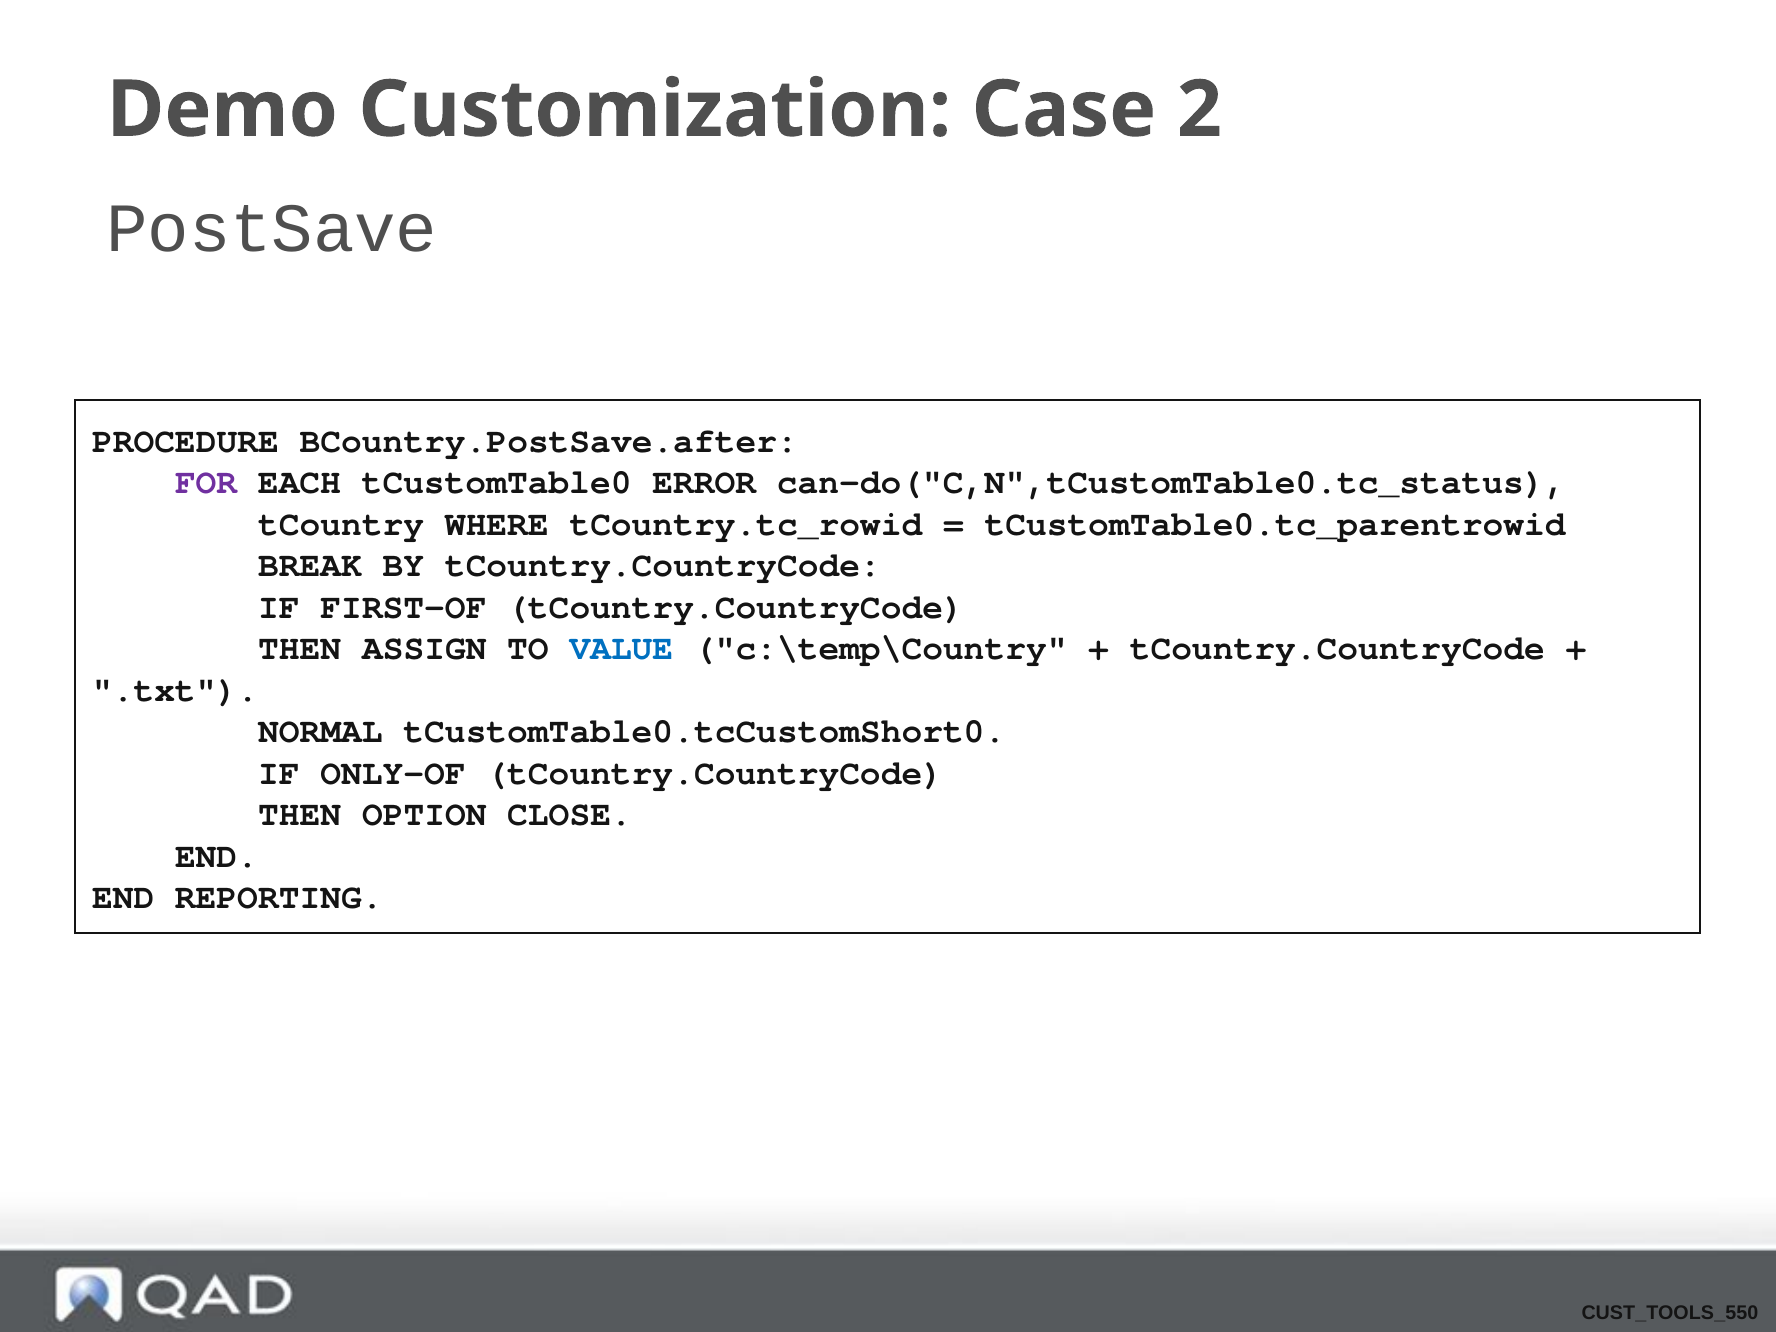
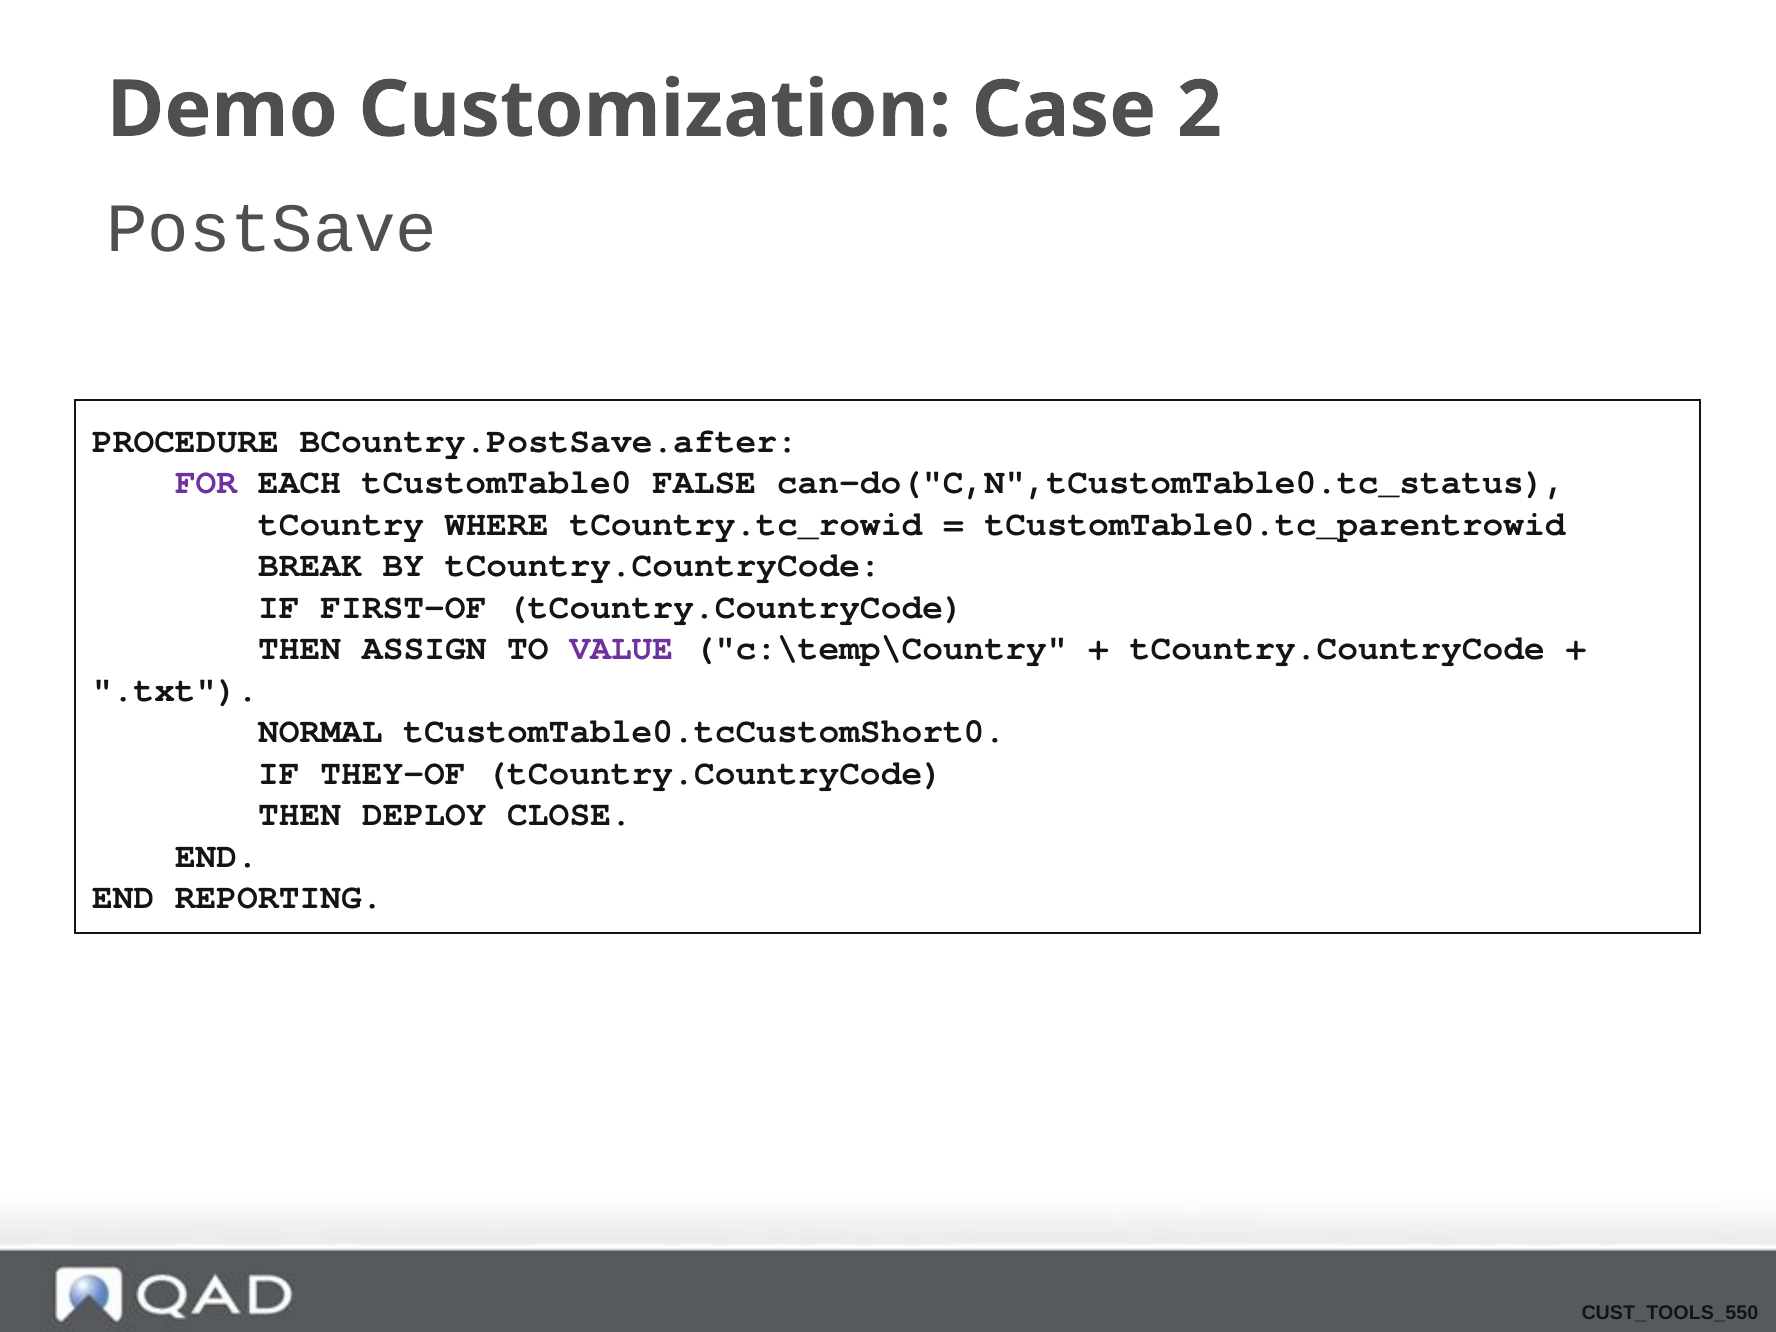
ERROR: ERROR -> FALSE
VALUE at (621, 648) colour: blue -> purple
ONLY-OF: ONLY-OF -> THEY-OF
OPTION: OPTION -> DEPLOY
